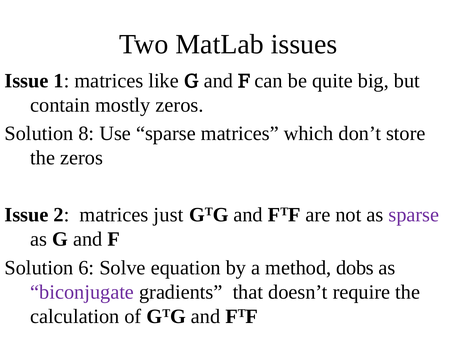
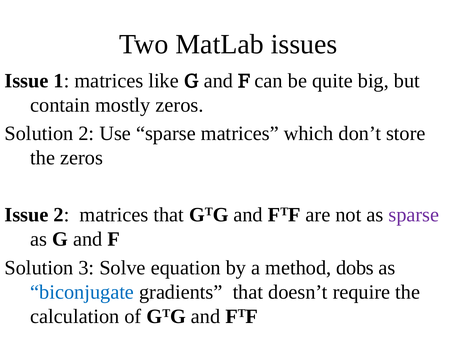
Solution 8: 8 -> 2
matrices just: just -> that
6: 6 -> 3
biconjugate colour: purple -> blue
